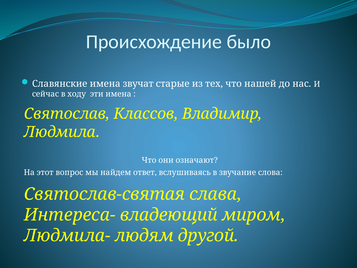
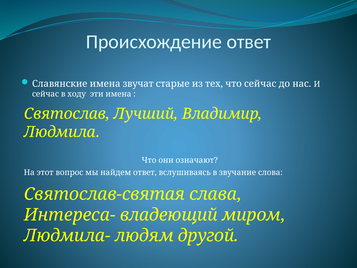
Происхождение было: было -> ответ
что нашей: нашей -> сейчас
Классов: Классов -> Лучший
